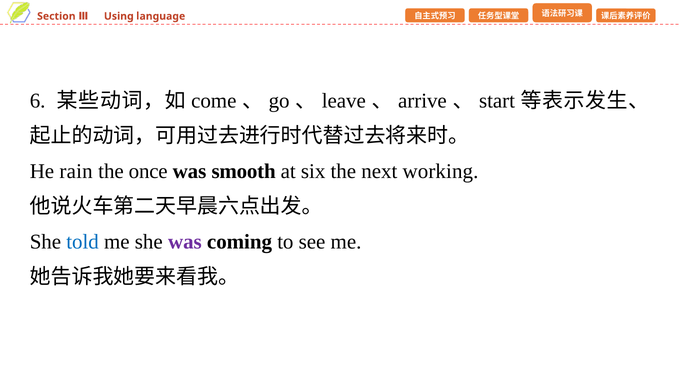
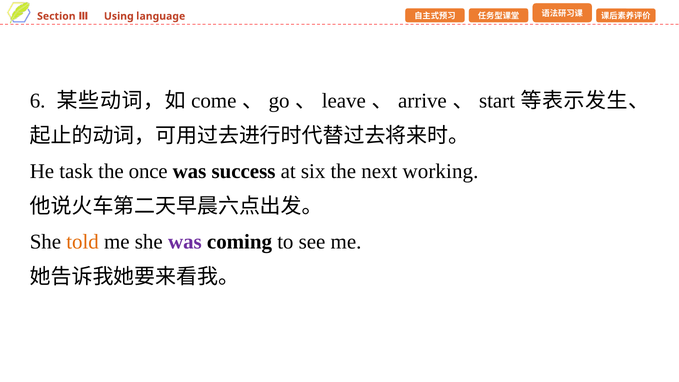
rain: rain -> task
smooth: smooth -> success
told colour: blue -> orange
